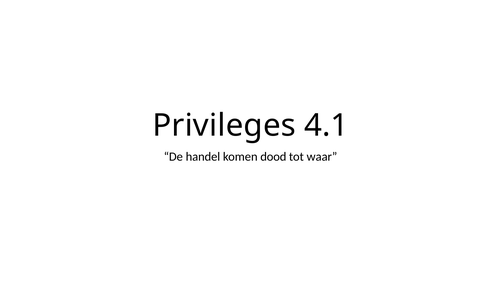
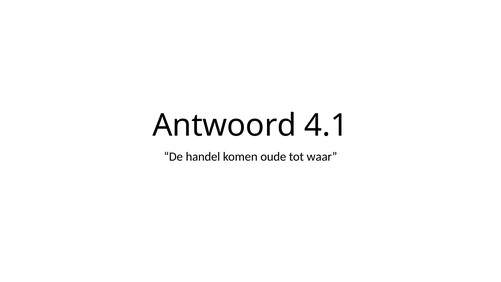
Privileges: Privileges -> Antwoord
dood: dood -> oude
